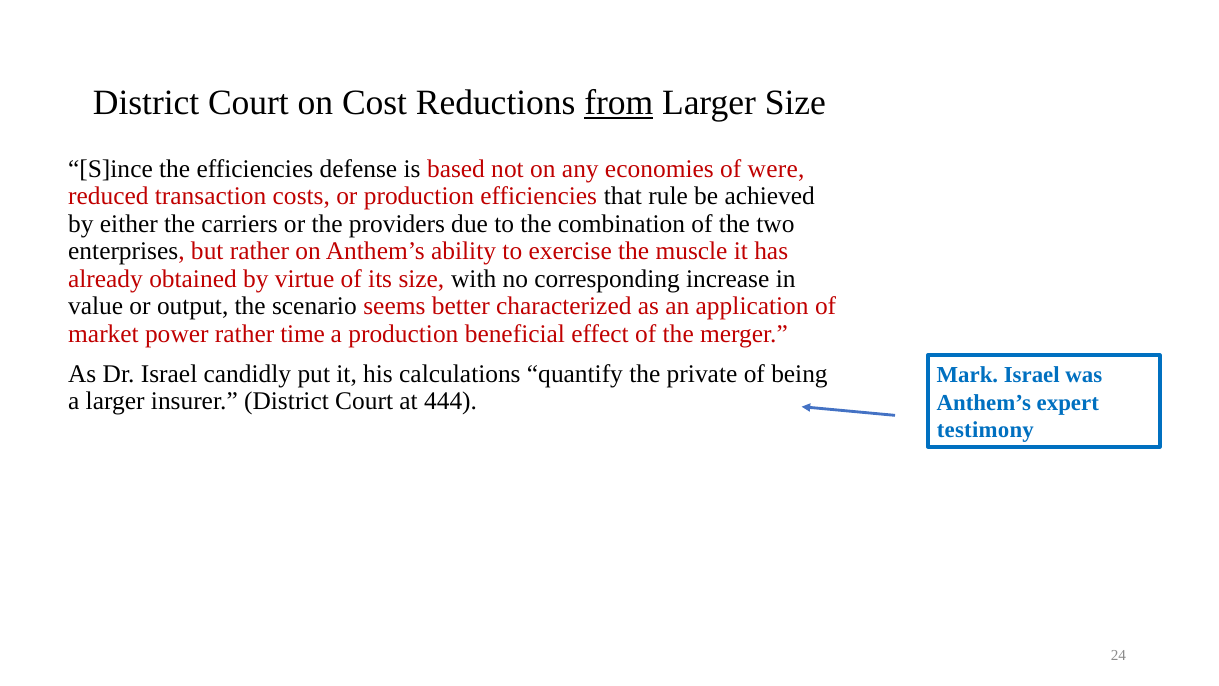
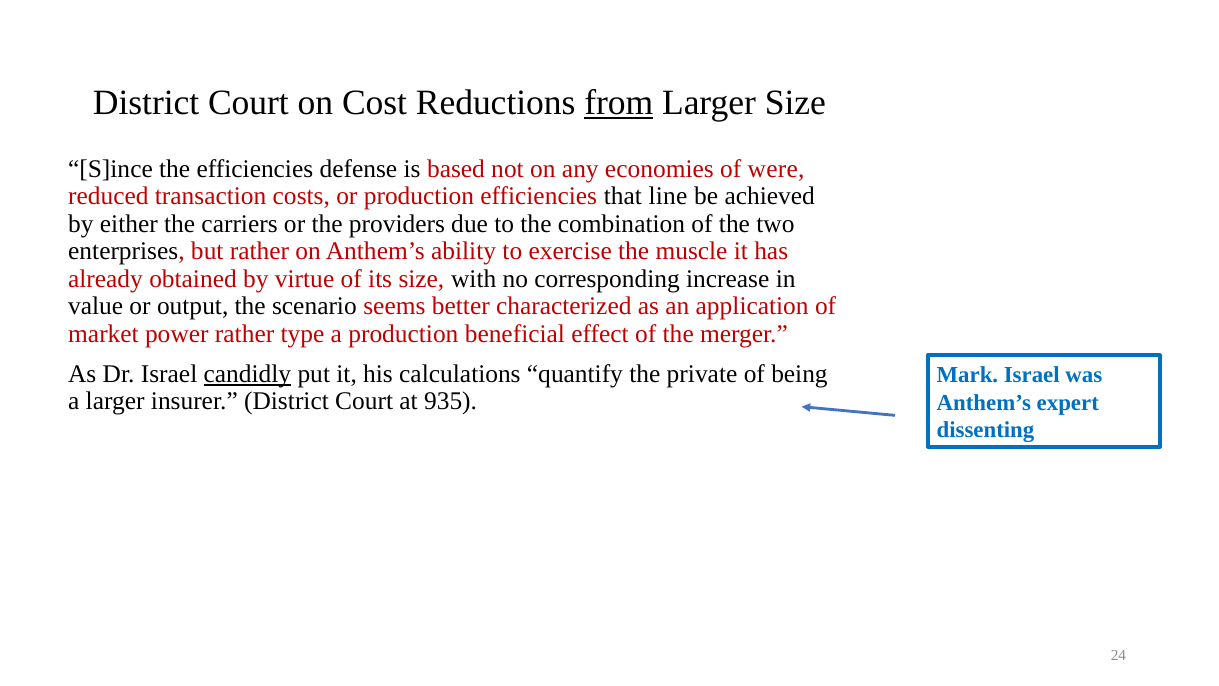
rule: rule -> line
time: time -> type
candidly underline: none -> present
444: 444 -> 935
testimony: testimony -> dissenting
